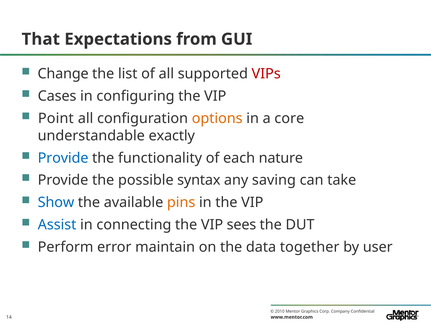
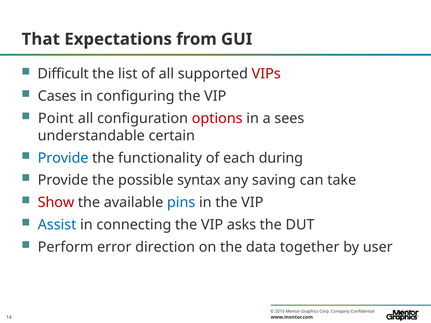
Change: Change -> Difficult
options colour: orange -> red
core: core -> sees
exactly: exactly -> certain
nature: nature -> during
Show colour: blue -> red
pins colour: orange -> blue
sees: sees -> asks
maintain: maintain -> direction
